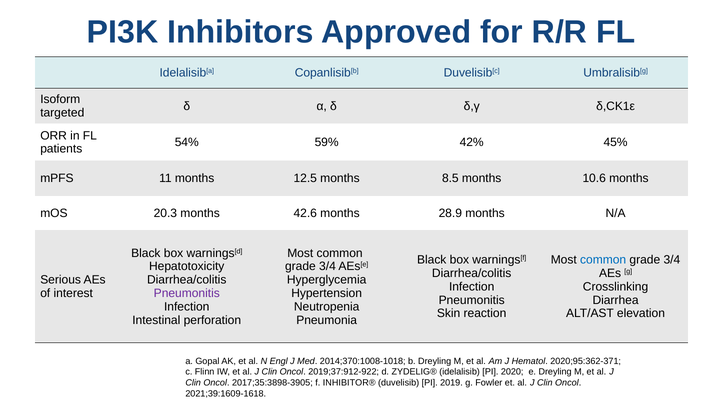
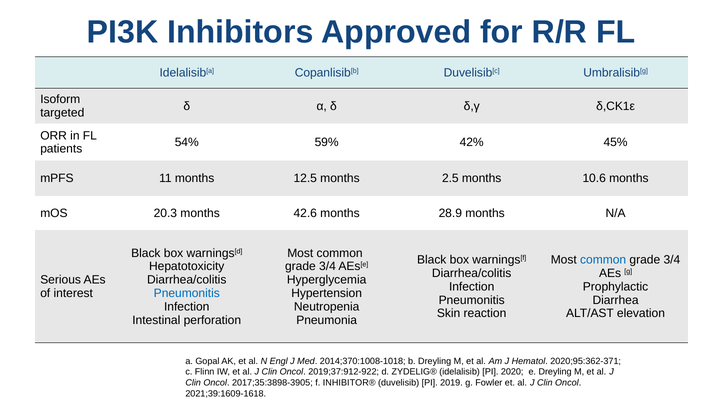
8.5: 8.5 -> 2.5
Crosslinking: Crosslinking -> Prophylactic
Pneumonitis at (187, 293) colour: purple -> blue
